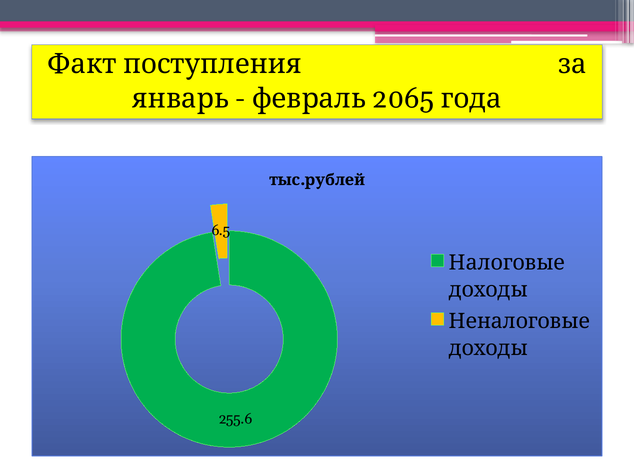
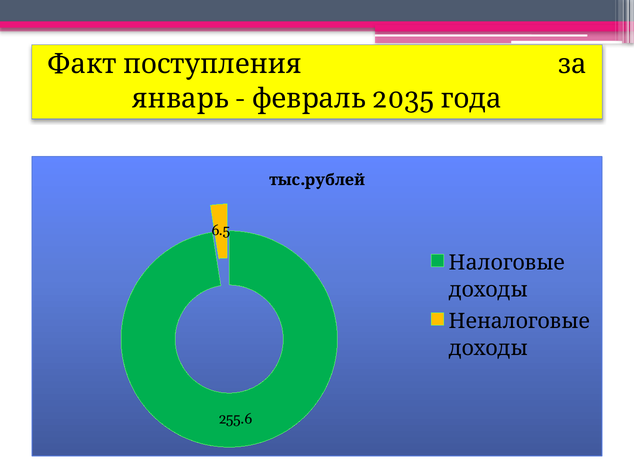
2065: 2065 -> 2035
